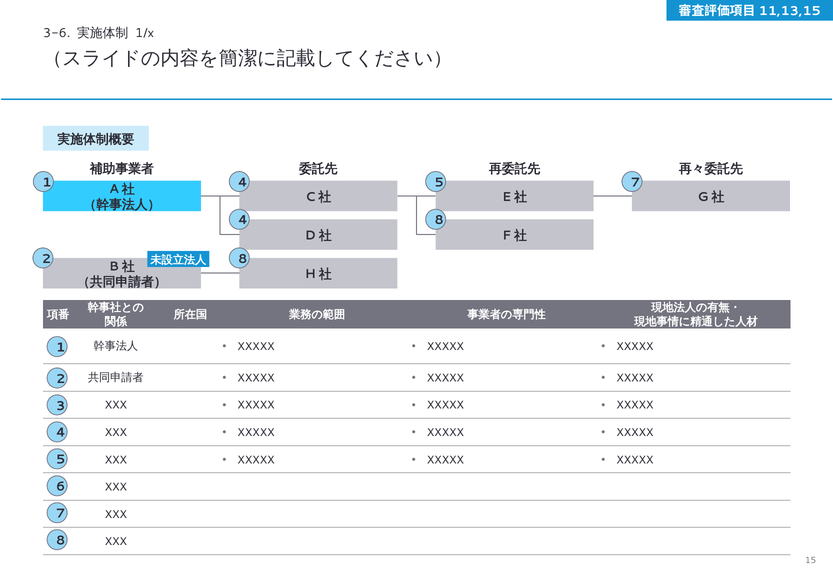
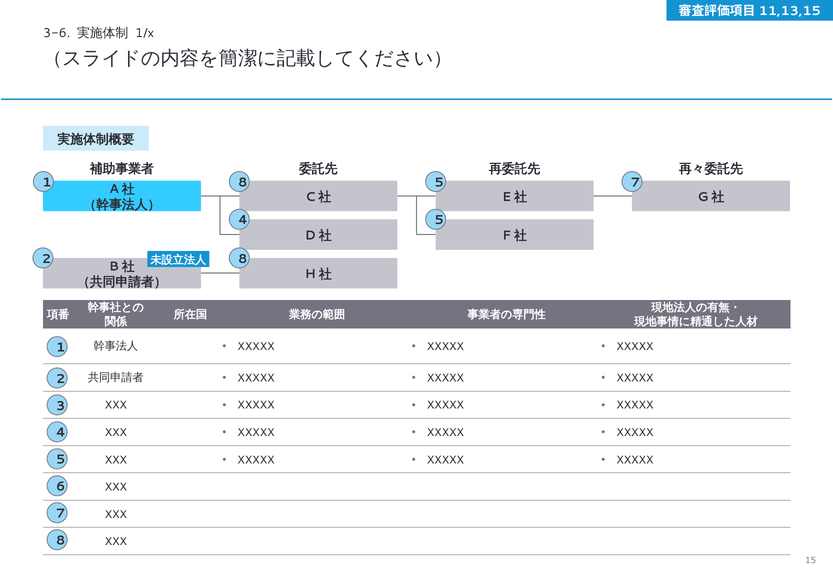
1 4: 4 -> 8
8 at (439, 220): 8 -> 5
